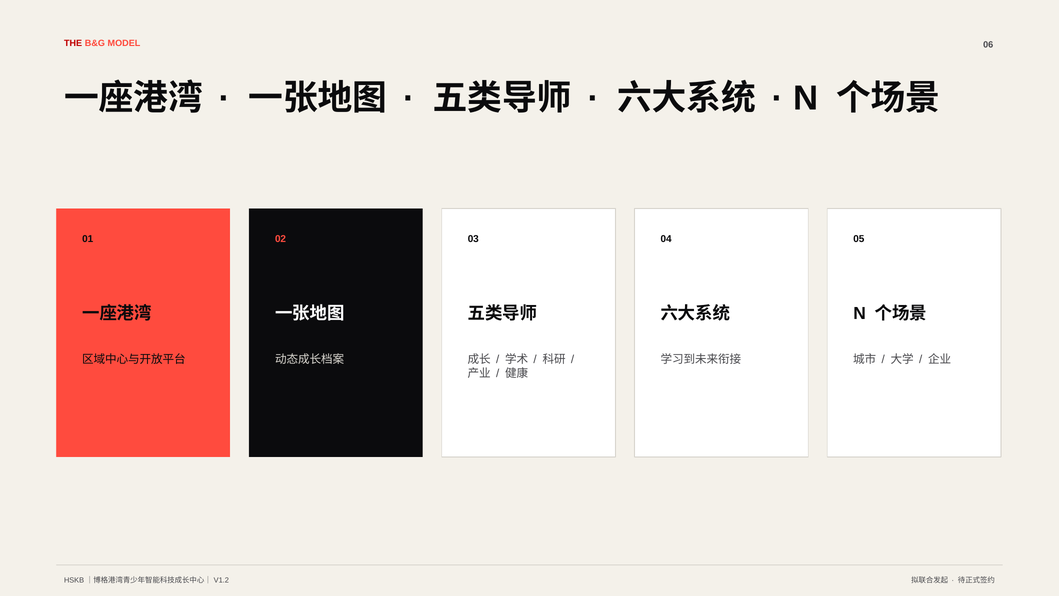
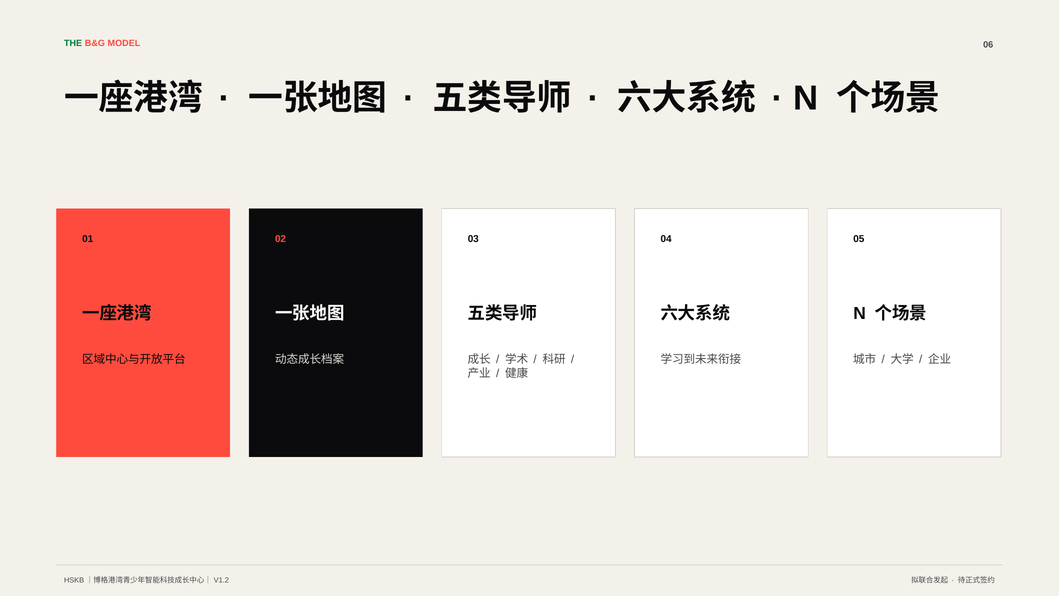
THE colour: red -> green
